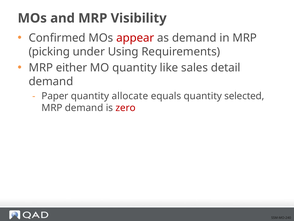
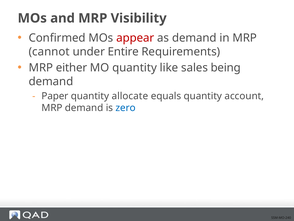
picking: picking -> cannot
Using: Using -> Entire
detail: detail -> being
selected: selected -> account
zero colour: red -> blue
